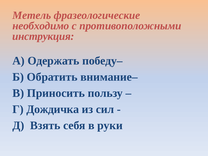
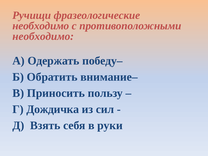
Метель: Метель -> Ручищи
инструкция at (43, 36): инструкция -> необходимо
